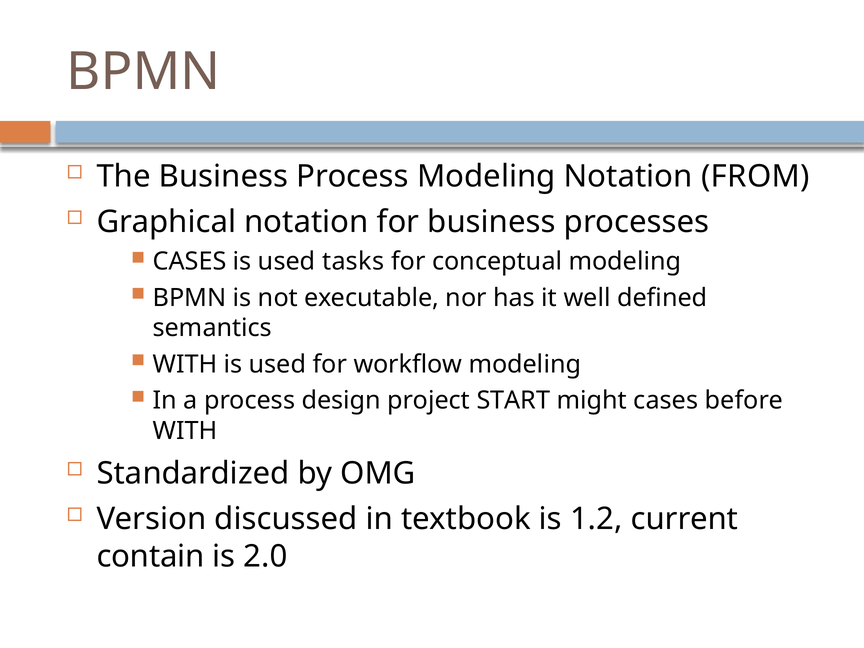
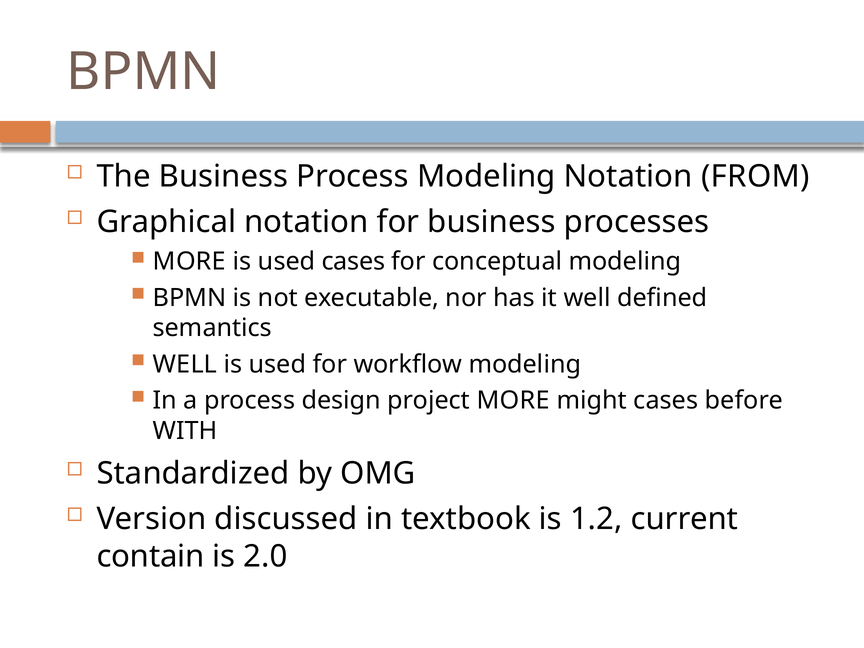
CASES at (190, 262): CASES -> MORE
used tasks: tasks -> cases
WITH at (185, 364): WITH -> WELL
project START: START -> MORE
